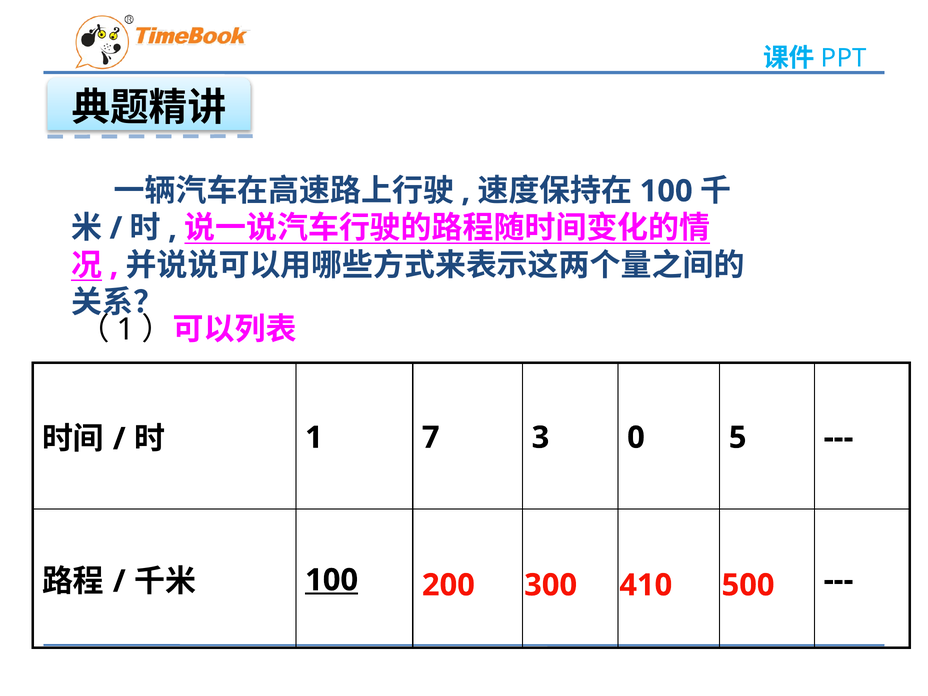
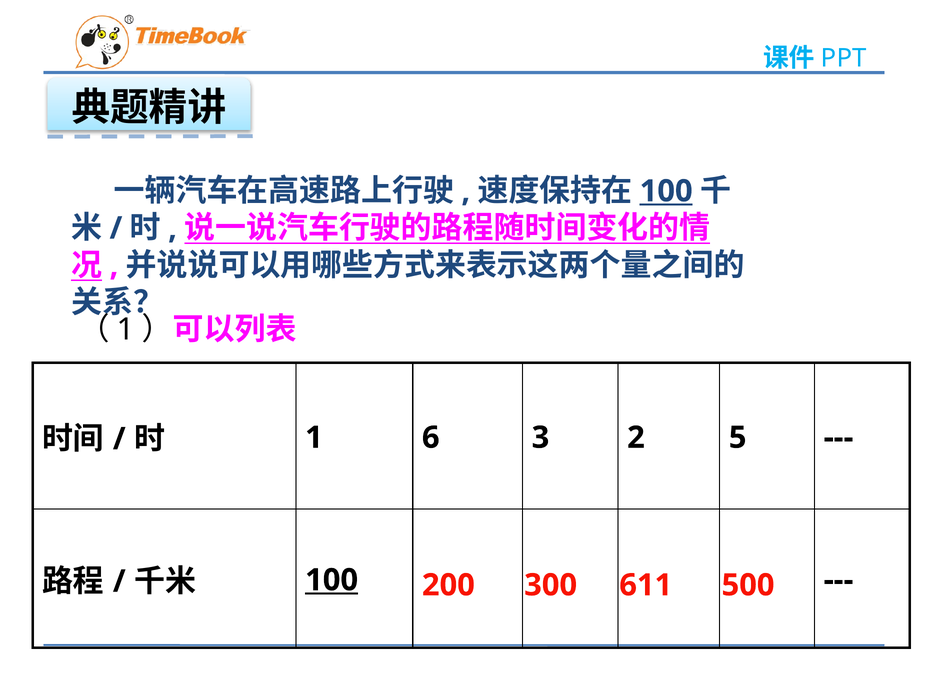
100 at (666, 191) underline: none -> present
7: 7 -> 6
0: 0 -> 2
410: 410 -> 611
